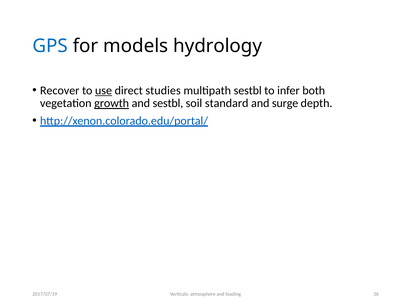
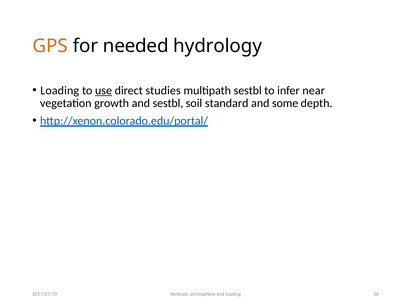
GPS colour: blue -> orange
models: models -> needed
Recover at (60, 91): Recover -> Loading
both: both -> near
growth underline: present -> none
surge: surge -> some
